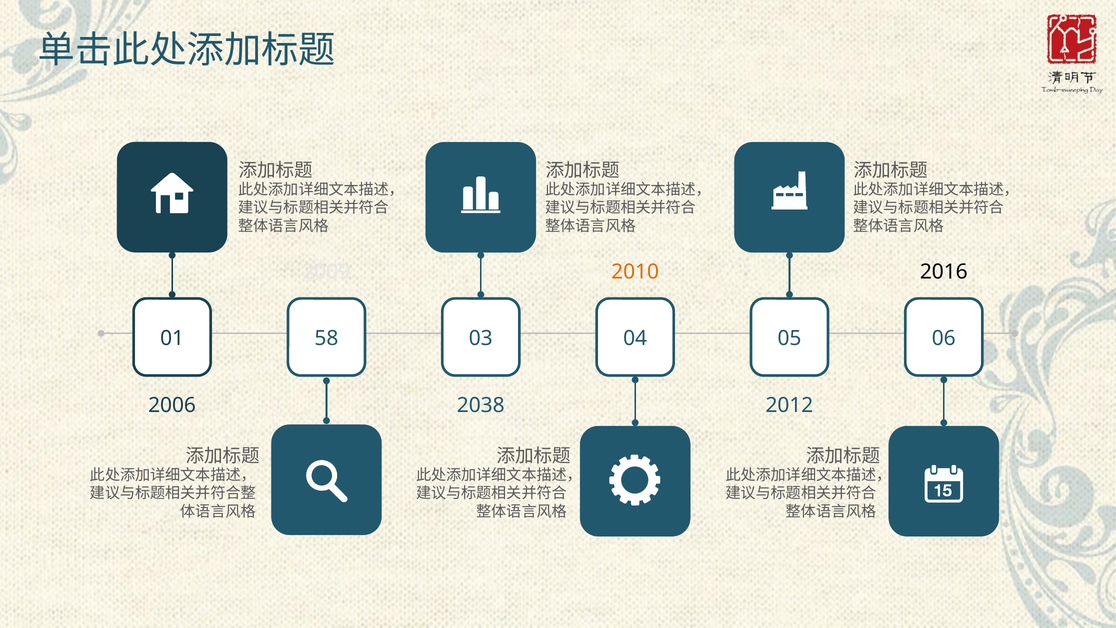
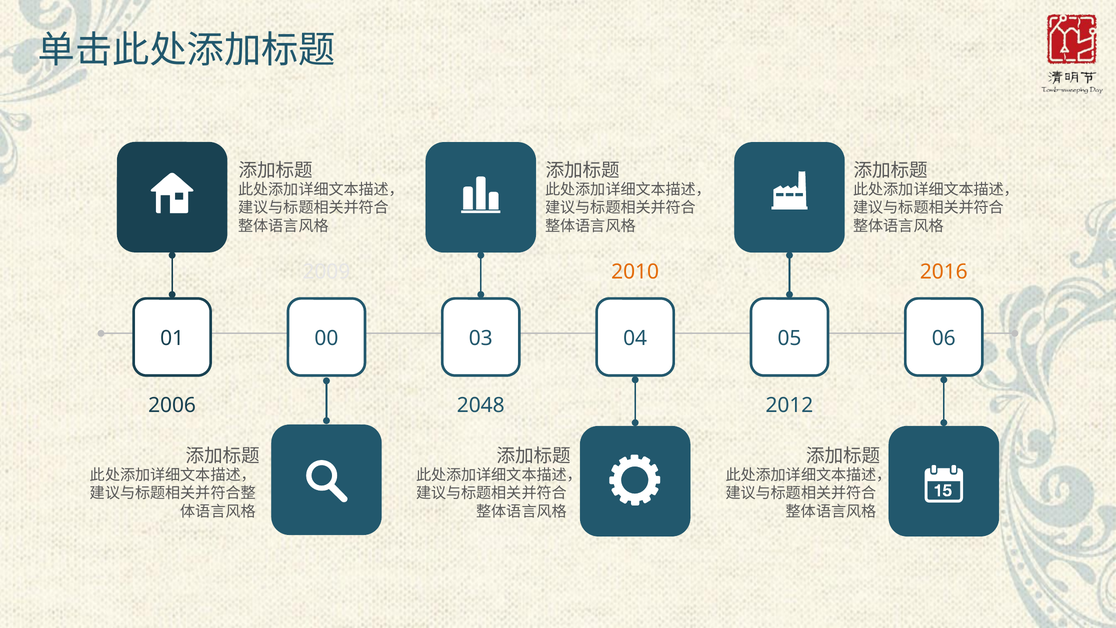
2016 colour: black -> orange
58: 58 -> 00
2038: 2038 -> 2048
